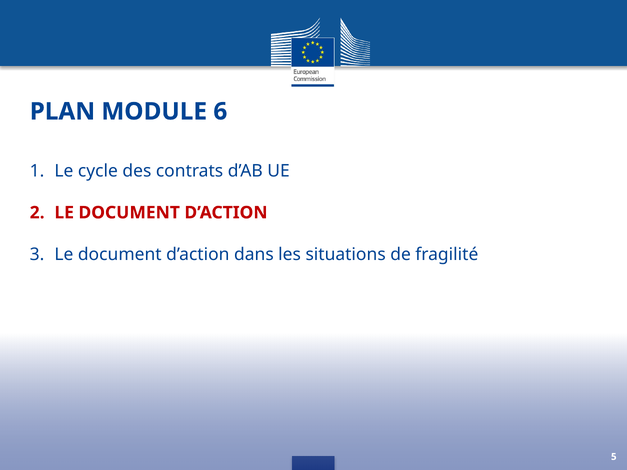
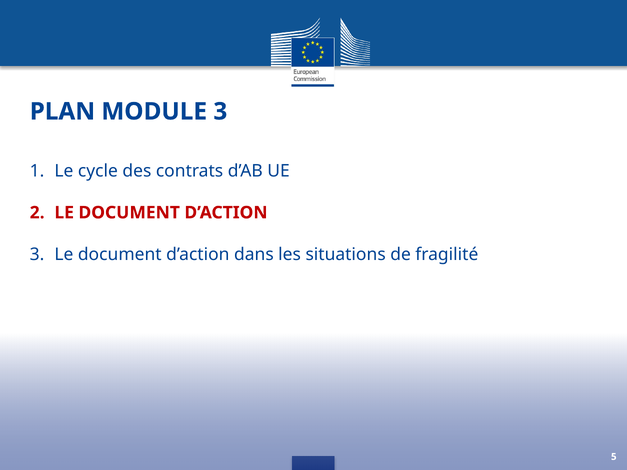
MODULE 6: 6 -> 3
